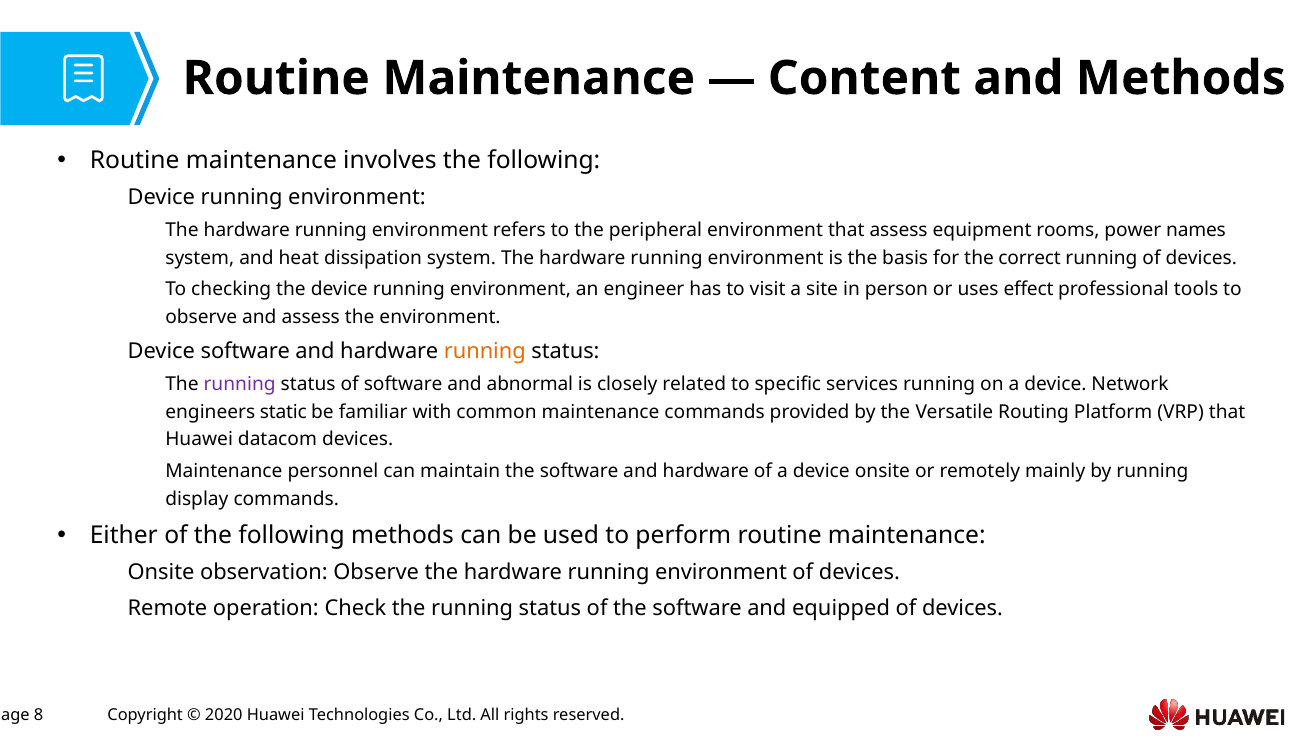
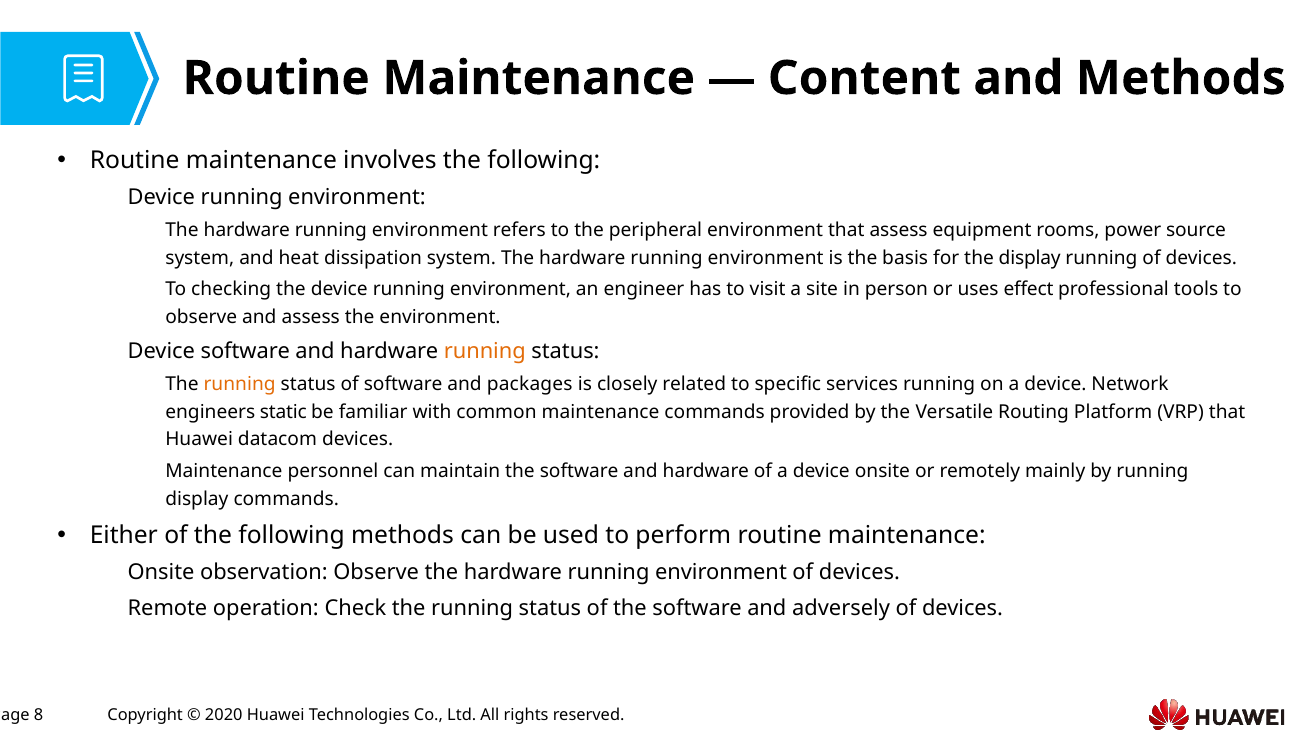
names: names -> source
the correct: correct -> display
running at (240, 385) colour: purple -> orange
abnormal: abnormal -> packages
equipped: equipped -> adversely
